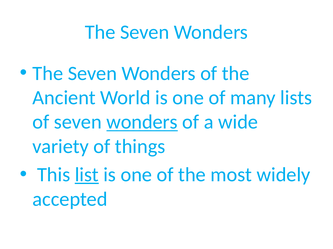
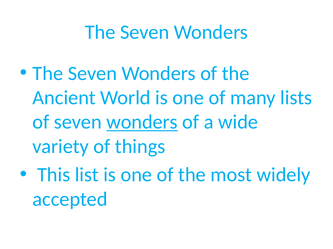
list underline: present -> none
